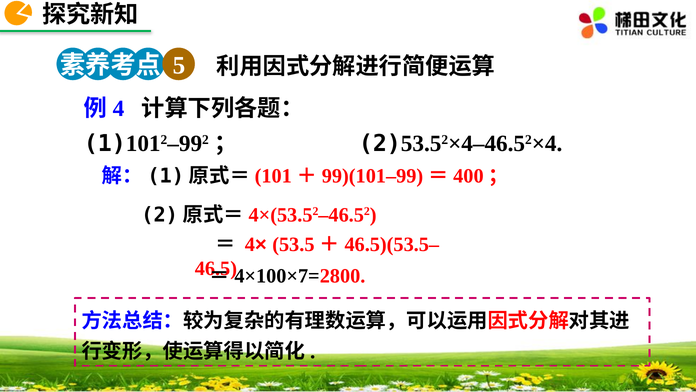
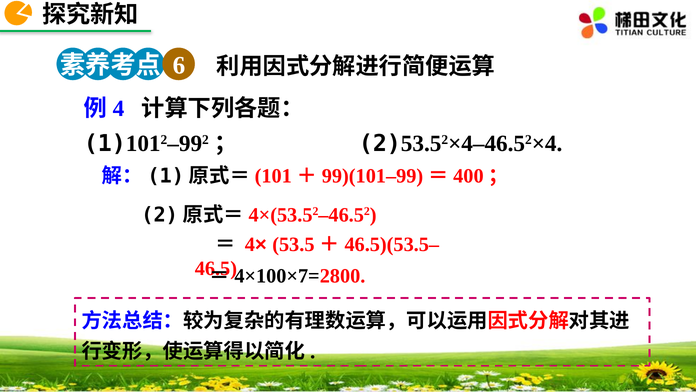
5: 5 -> 6
